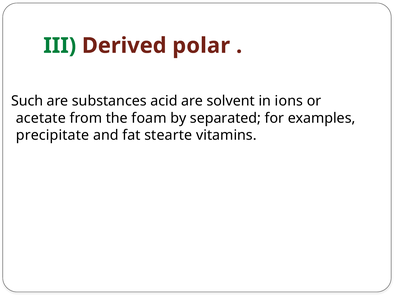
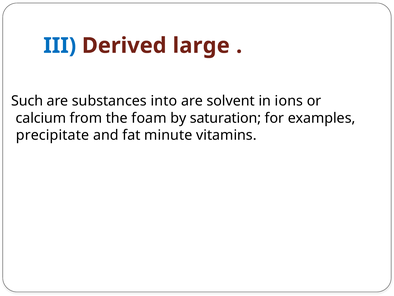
III colour: green -> blue
polar: polar -> large
acid: acid -> into
acetate: acetate -> calcium
separated: separated -> saturation
stearte: stearte -> minute
